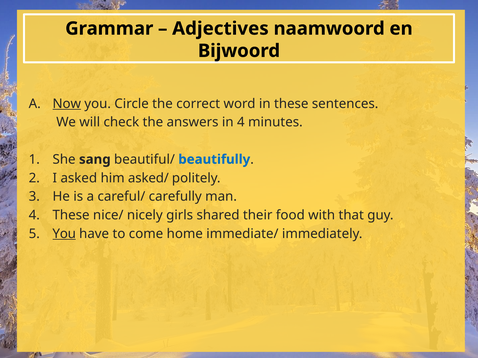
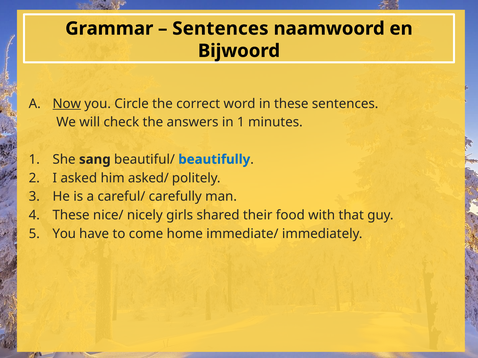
Adjectives at (220, 29): Adjectives -> Sentences
in 4: 4 -> 1
You at (64, 234) underline: present -> none
